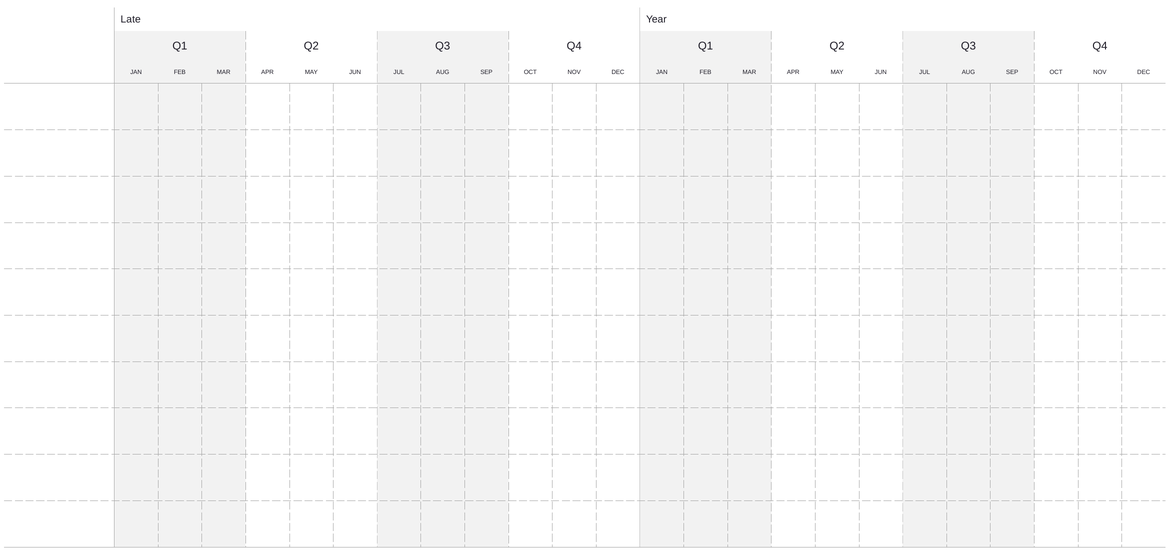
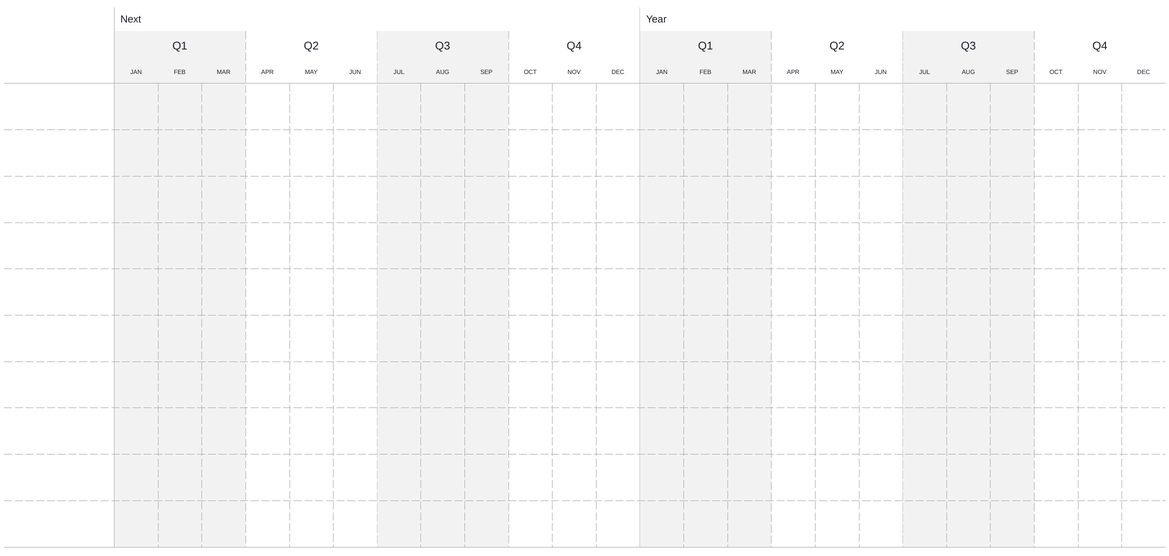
Late: Late -> Next
